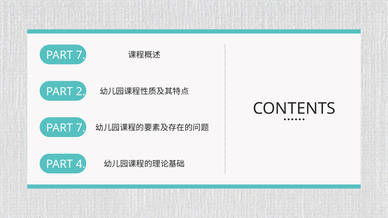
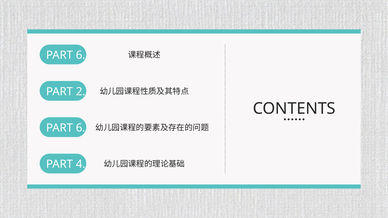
7 at (81, 55): 7 -> 6
7 at (81, 128): 7 -> 6
